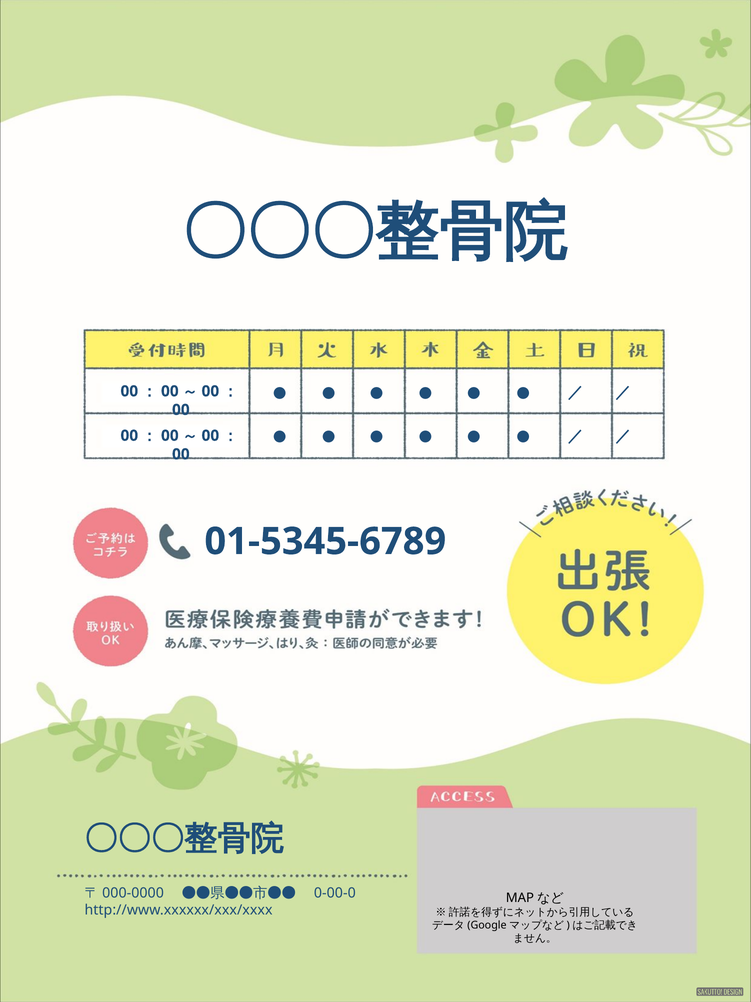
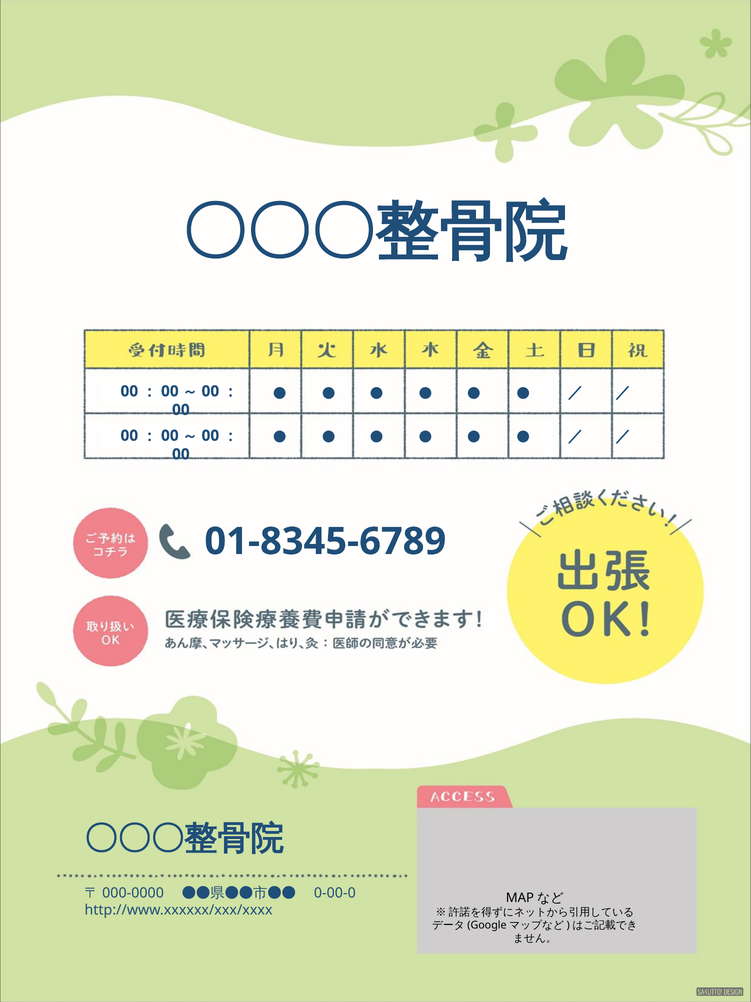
01-5345-6789: 01-5345-6789 -> 01-8345-6789
